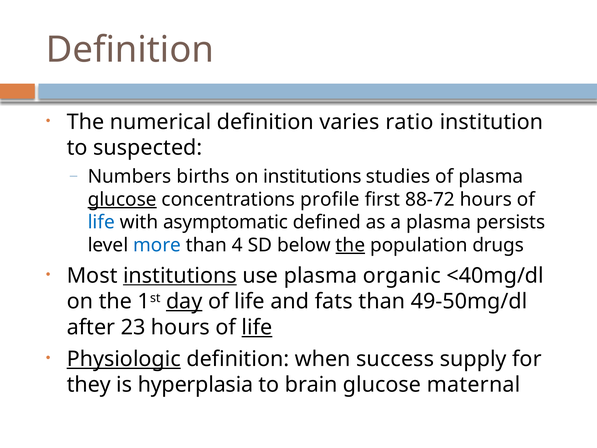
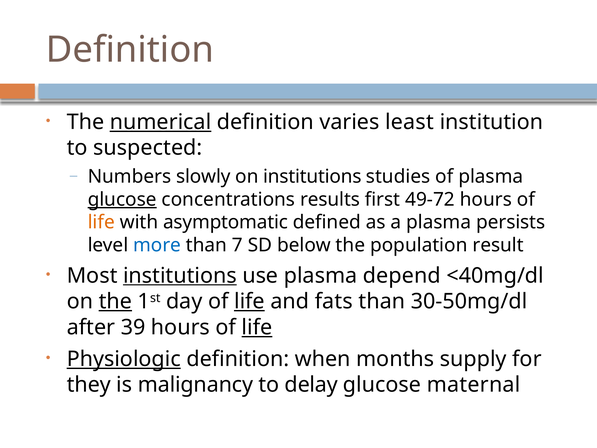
numerical underline: none -> present
ratio: ratio -> least
births: births -> slowly
profile: profile -> results
88-72: 88-72 -> 49-72
life at (101, 222) colour: blue -> orange
4: 4 -> 7
the at (350, 245) underline: present -> none
drugs: drugs -> result
organic: organic -> depend
the at (115, 301) underline: none -> present
day underline: present -> none
life at (249, 301) underline: none -> present
49-50mg/dl: 49-50mg/dl -> 30-50mg/dl
23: 23 -> 39
success: success -> months
hyperplasia: hyperplasia -> malignancy
brain: brain -> delay
